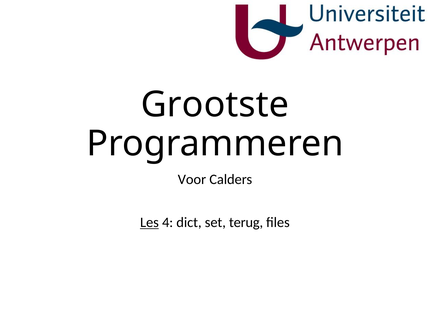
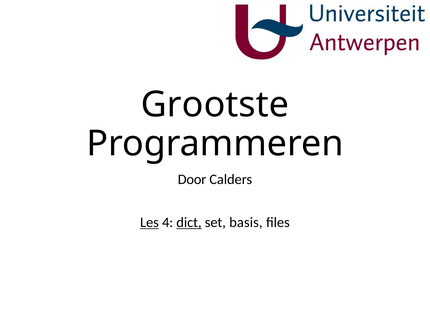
Voor: Voor -> Door
dict underline: none -> present
terug: terug -> basis
